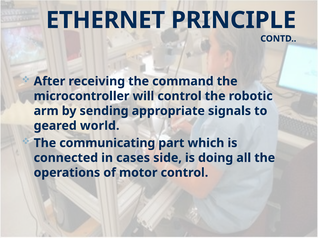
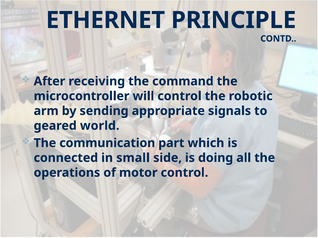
communicating: communicating -> communication
cases: cases -> small
